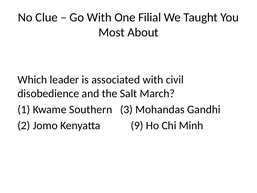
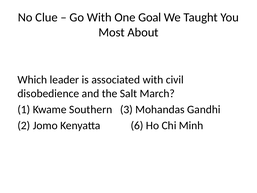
Filial: Filial -> Goal
9: 9 -> 6
